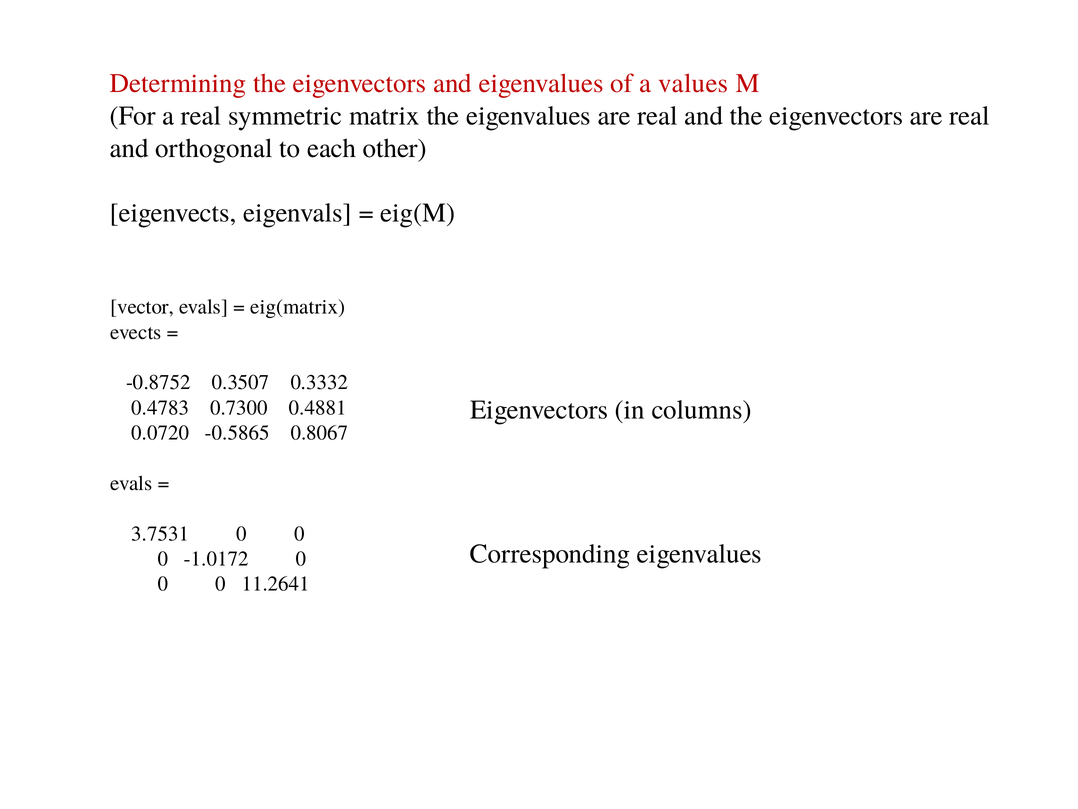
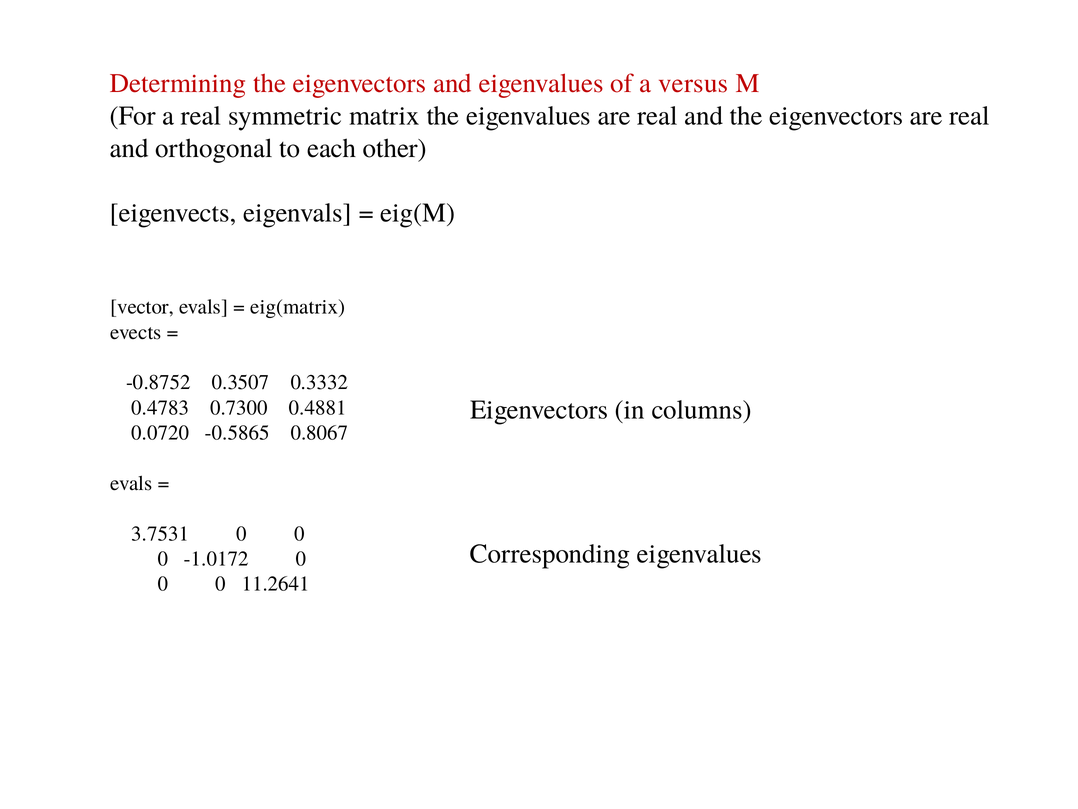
values: values -> versus
